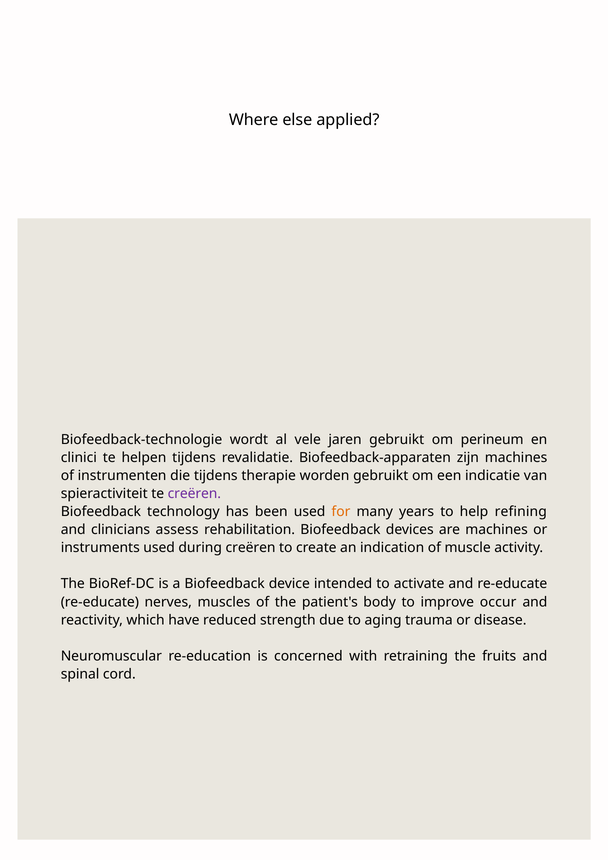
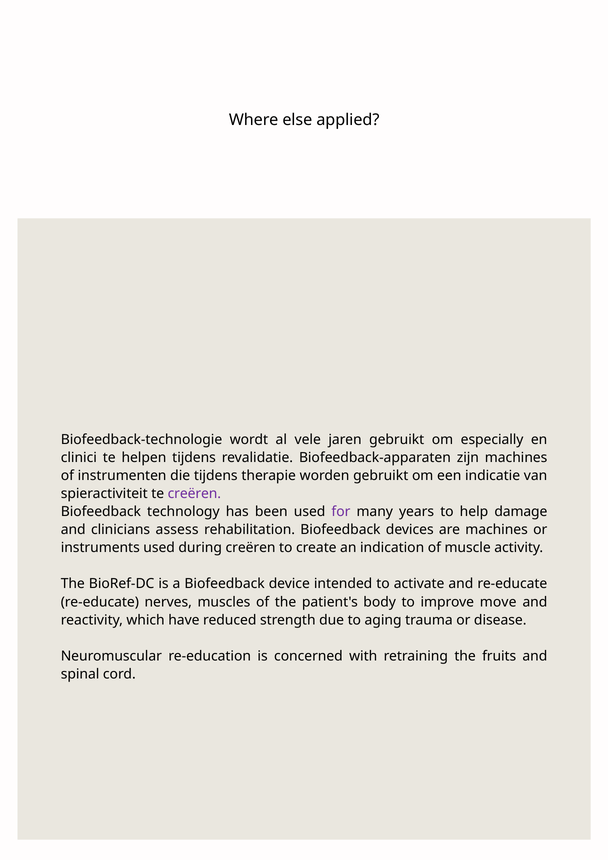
perineum: perineum -> especially
for colour: orange -> purple
refining: refining -> damage
occur: occur -> move
